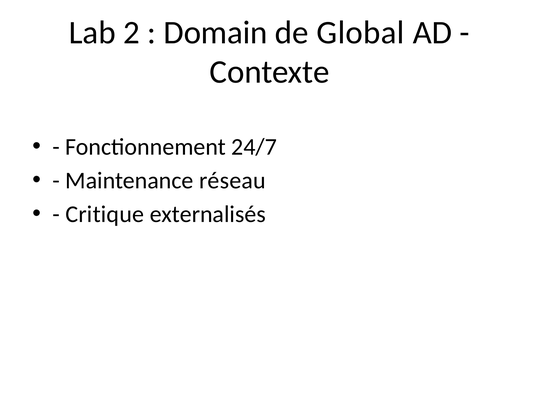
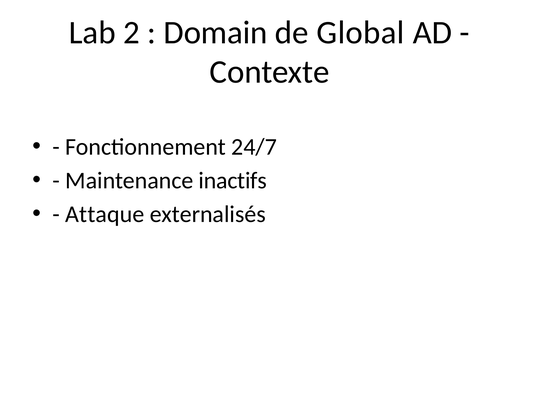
réseau: réseau -> inactifs
Critique: Critique -> Attaque
